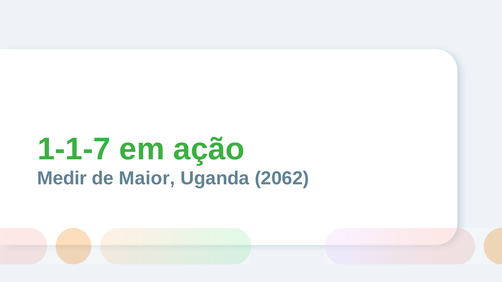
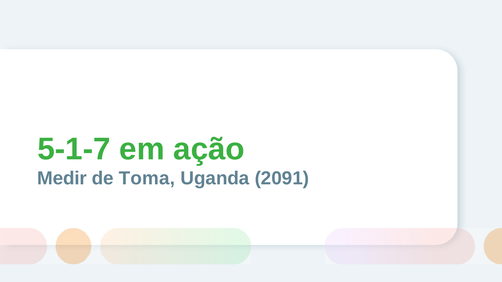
1-1-7: 1-1-7 -> 5-1-7
Maior: Maior -> Toma
2062: 2062 -> 2091
